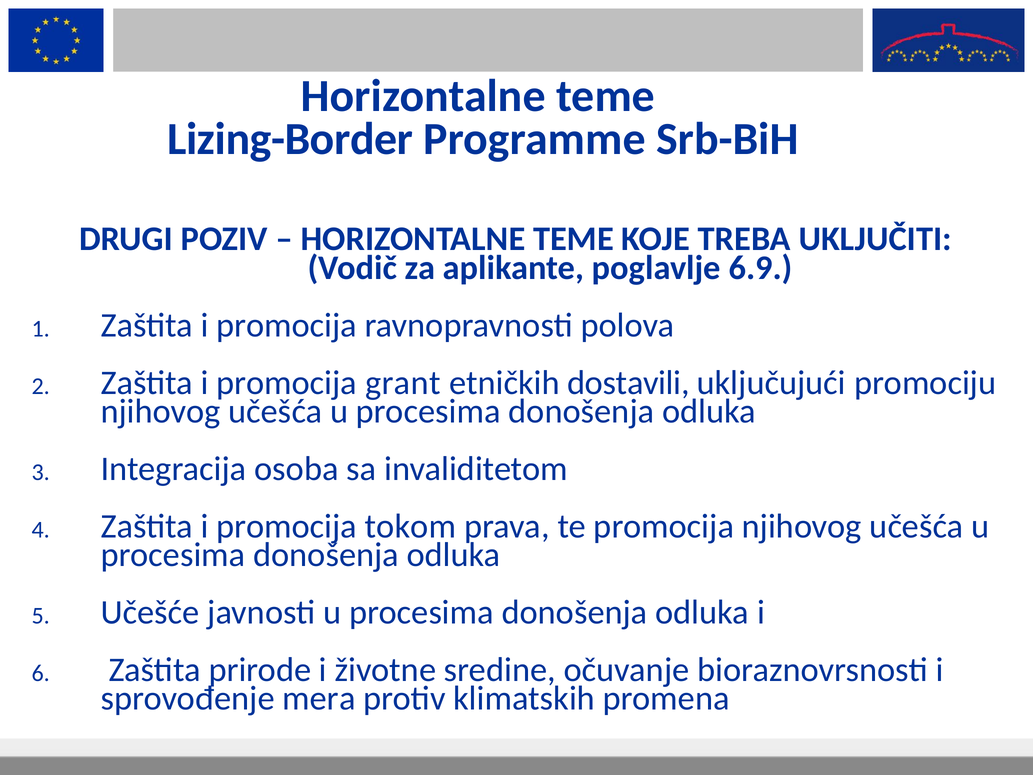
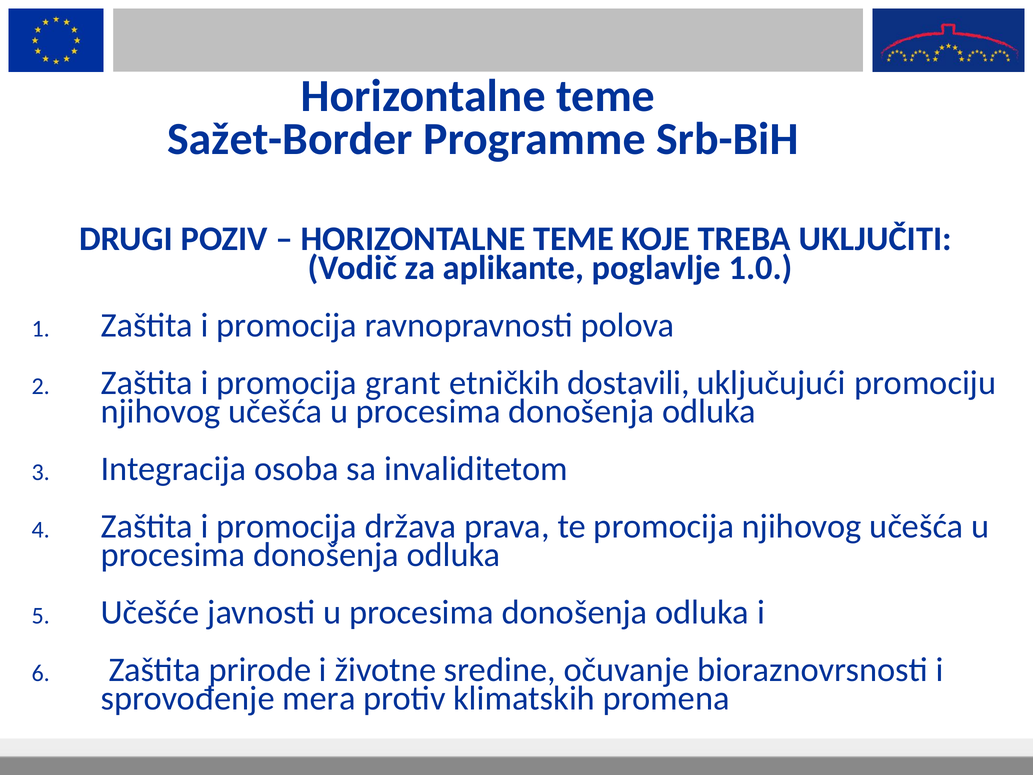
Lizing-Border: Lizing-Border -> Sažet-Border
6.9: 6.9 -> 1.0
tokom: tokom -> država
